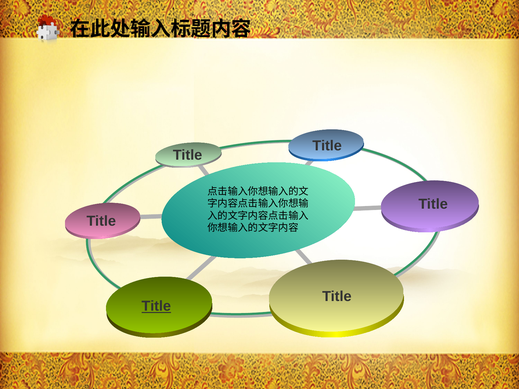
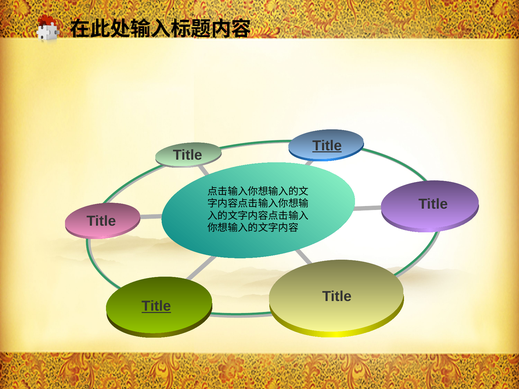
Title at (327, 146) underline: none -> present
